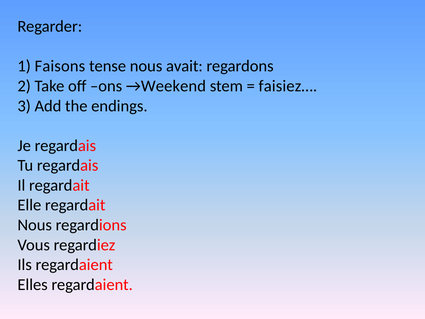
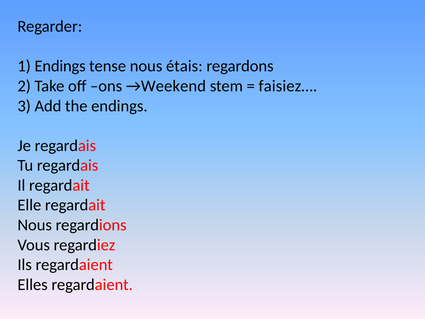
1 Faisons: Faisons -> Endings
avait: avait -> étais
